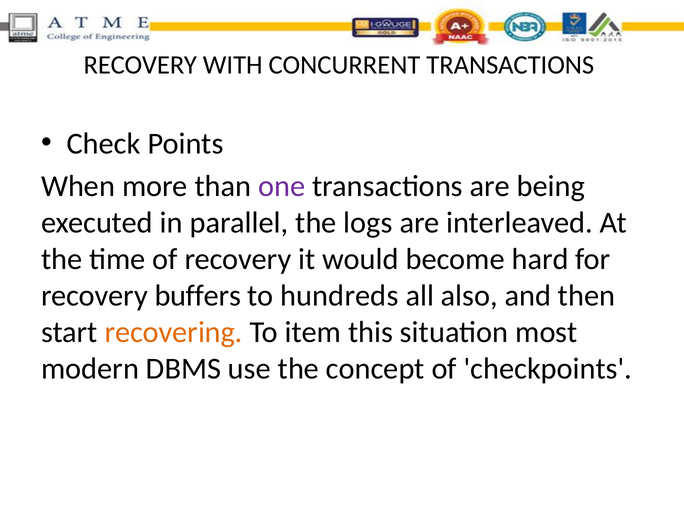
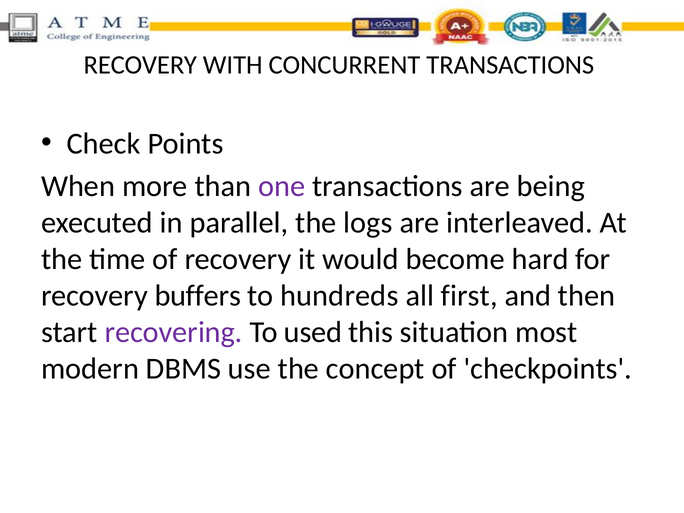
also: also -> first
recovering colour: orange -> purple
item: item -> used
